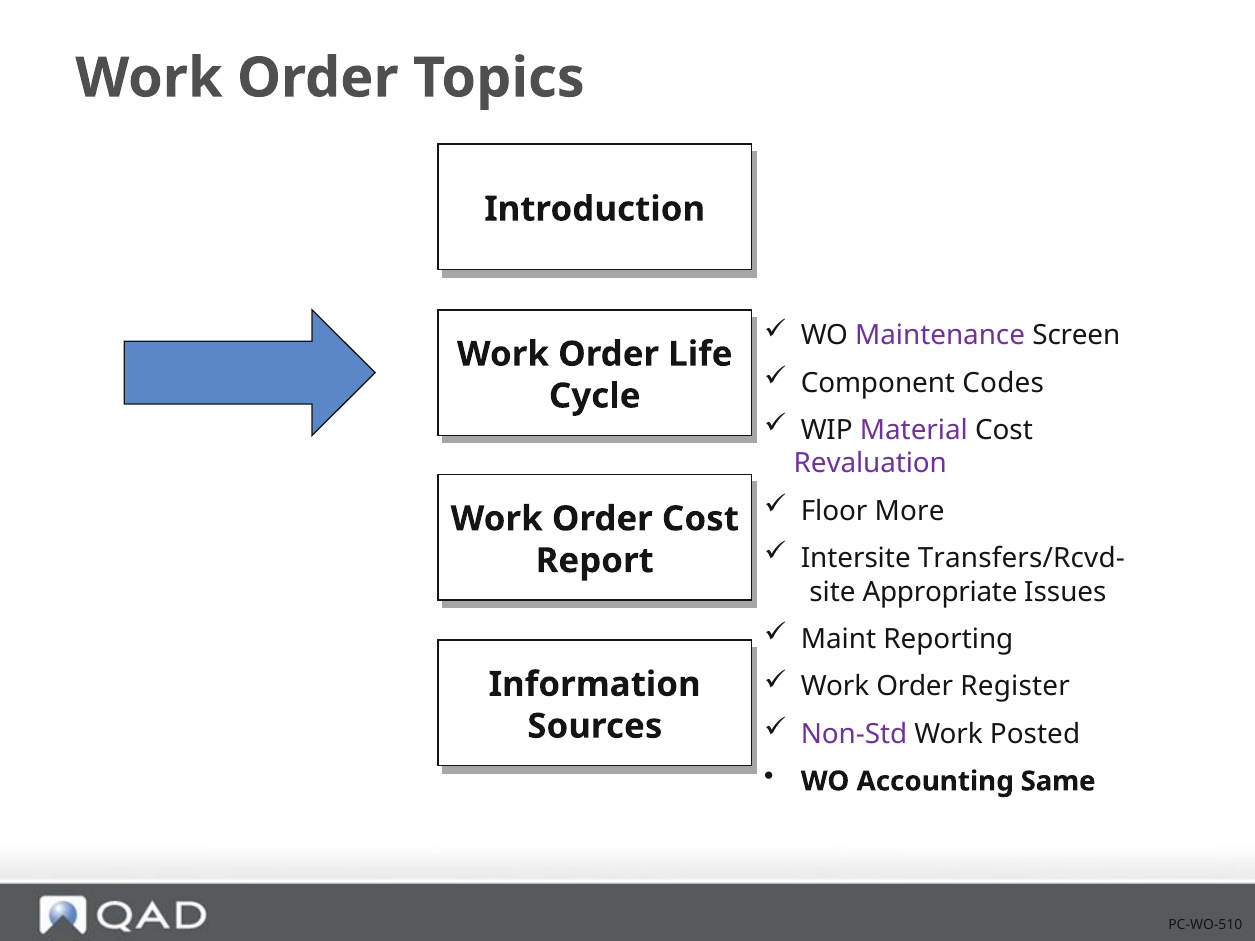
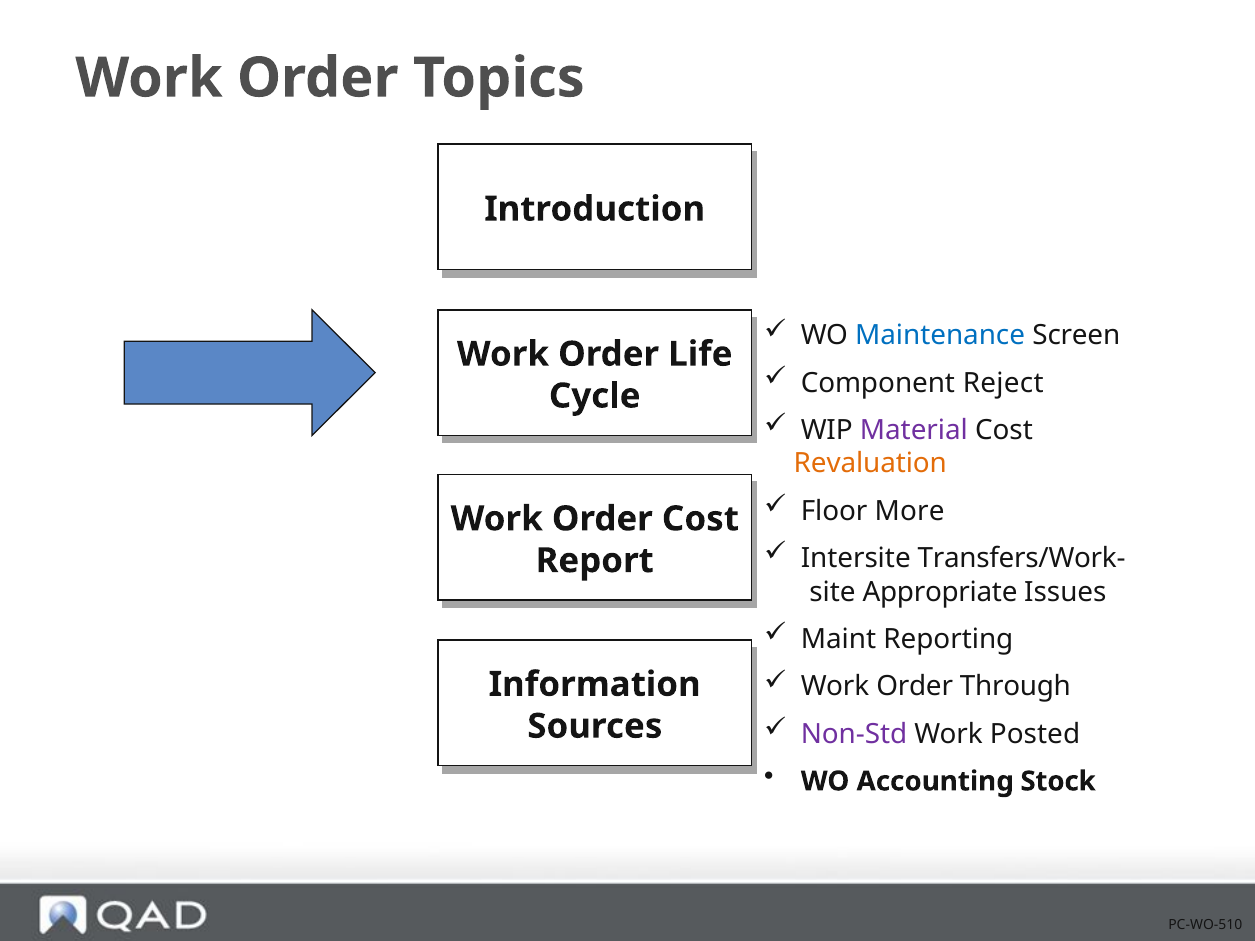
Maintenance colour: purple -> blue
Codes: Codes -> Reject
Revaluation colour: purple -> orange
Transfers/Rcvd-: Transfers/Rcvd- -> Transfers/Work-
Register: Register -> Through
Same: Same -> Stock
